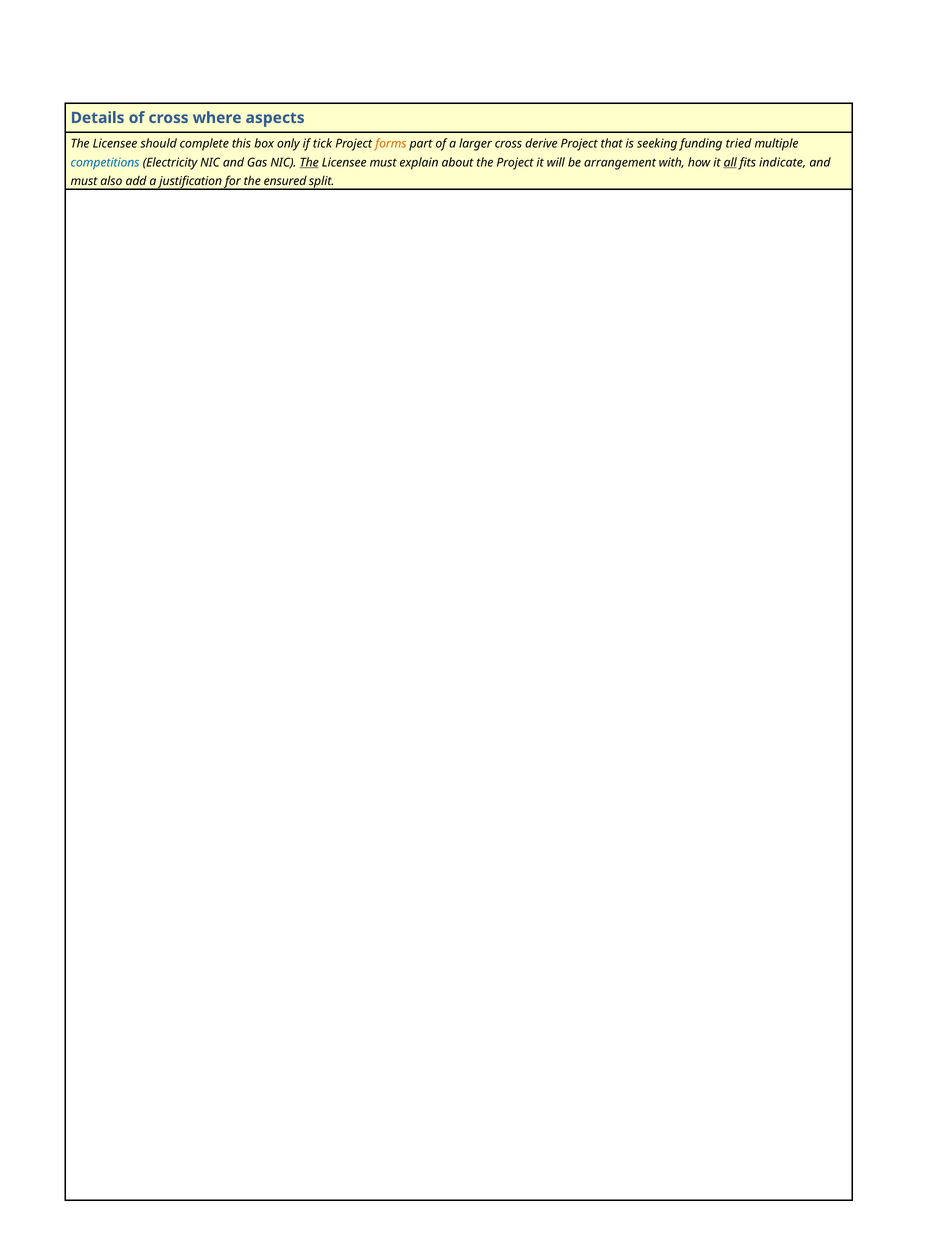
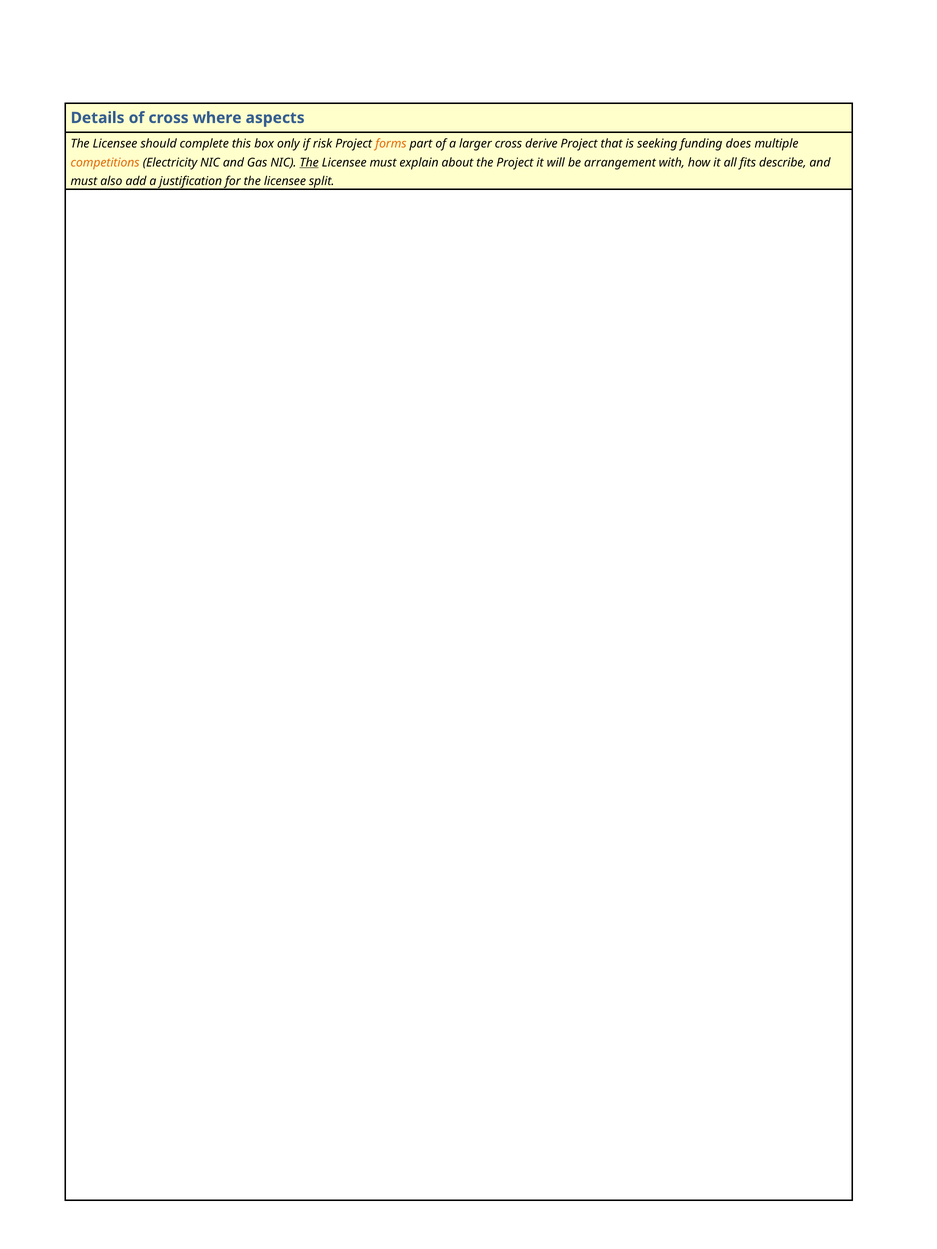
tick: tick -> risk
tried: tried -> does
competitions colour: blue -> orange
all underline: present -> none
indicate: indicate -> describe
for the ensured: ensured -> licensee
